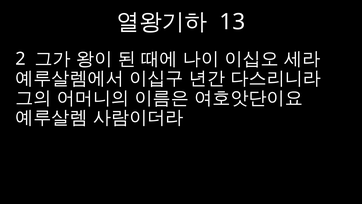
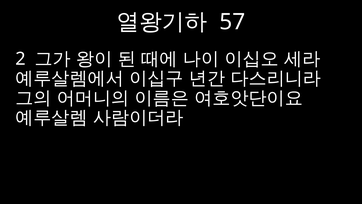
13: 13 -> 57
